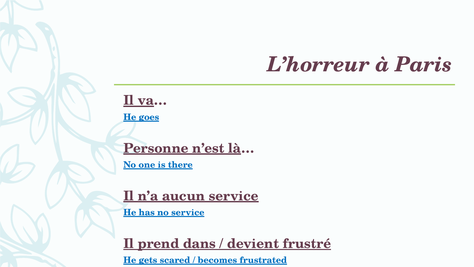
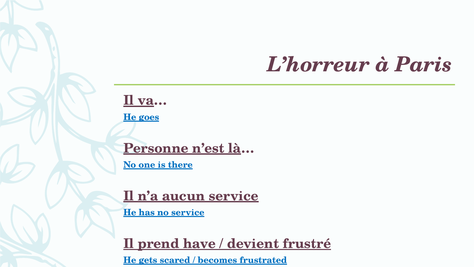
dans: dans -> have
